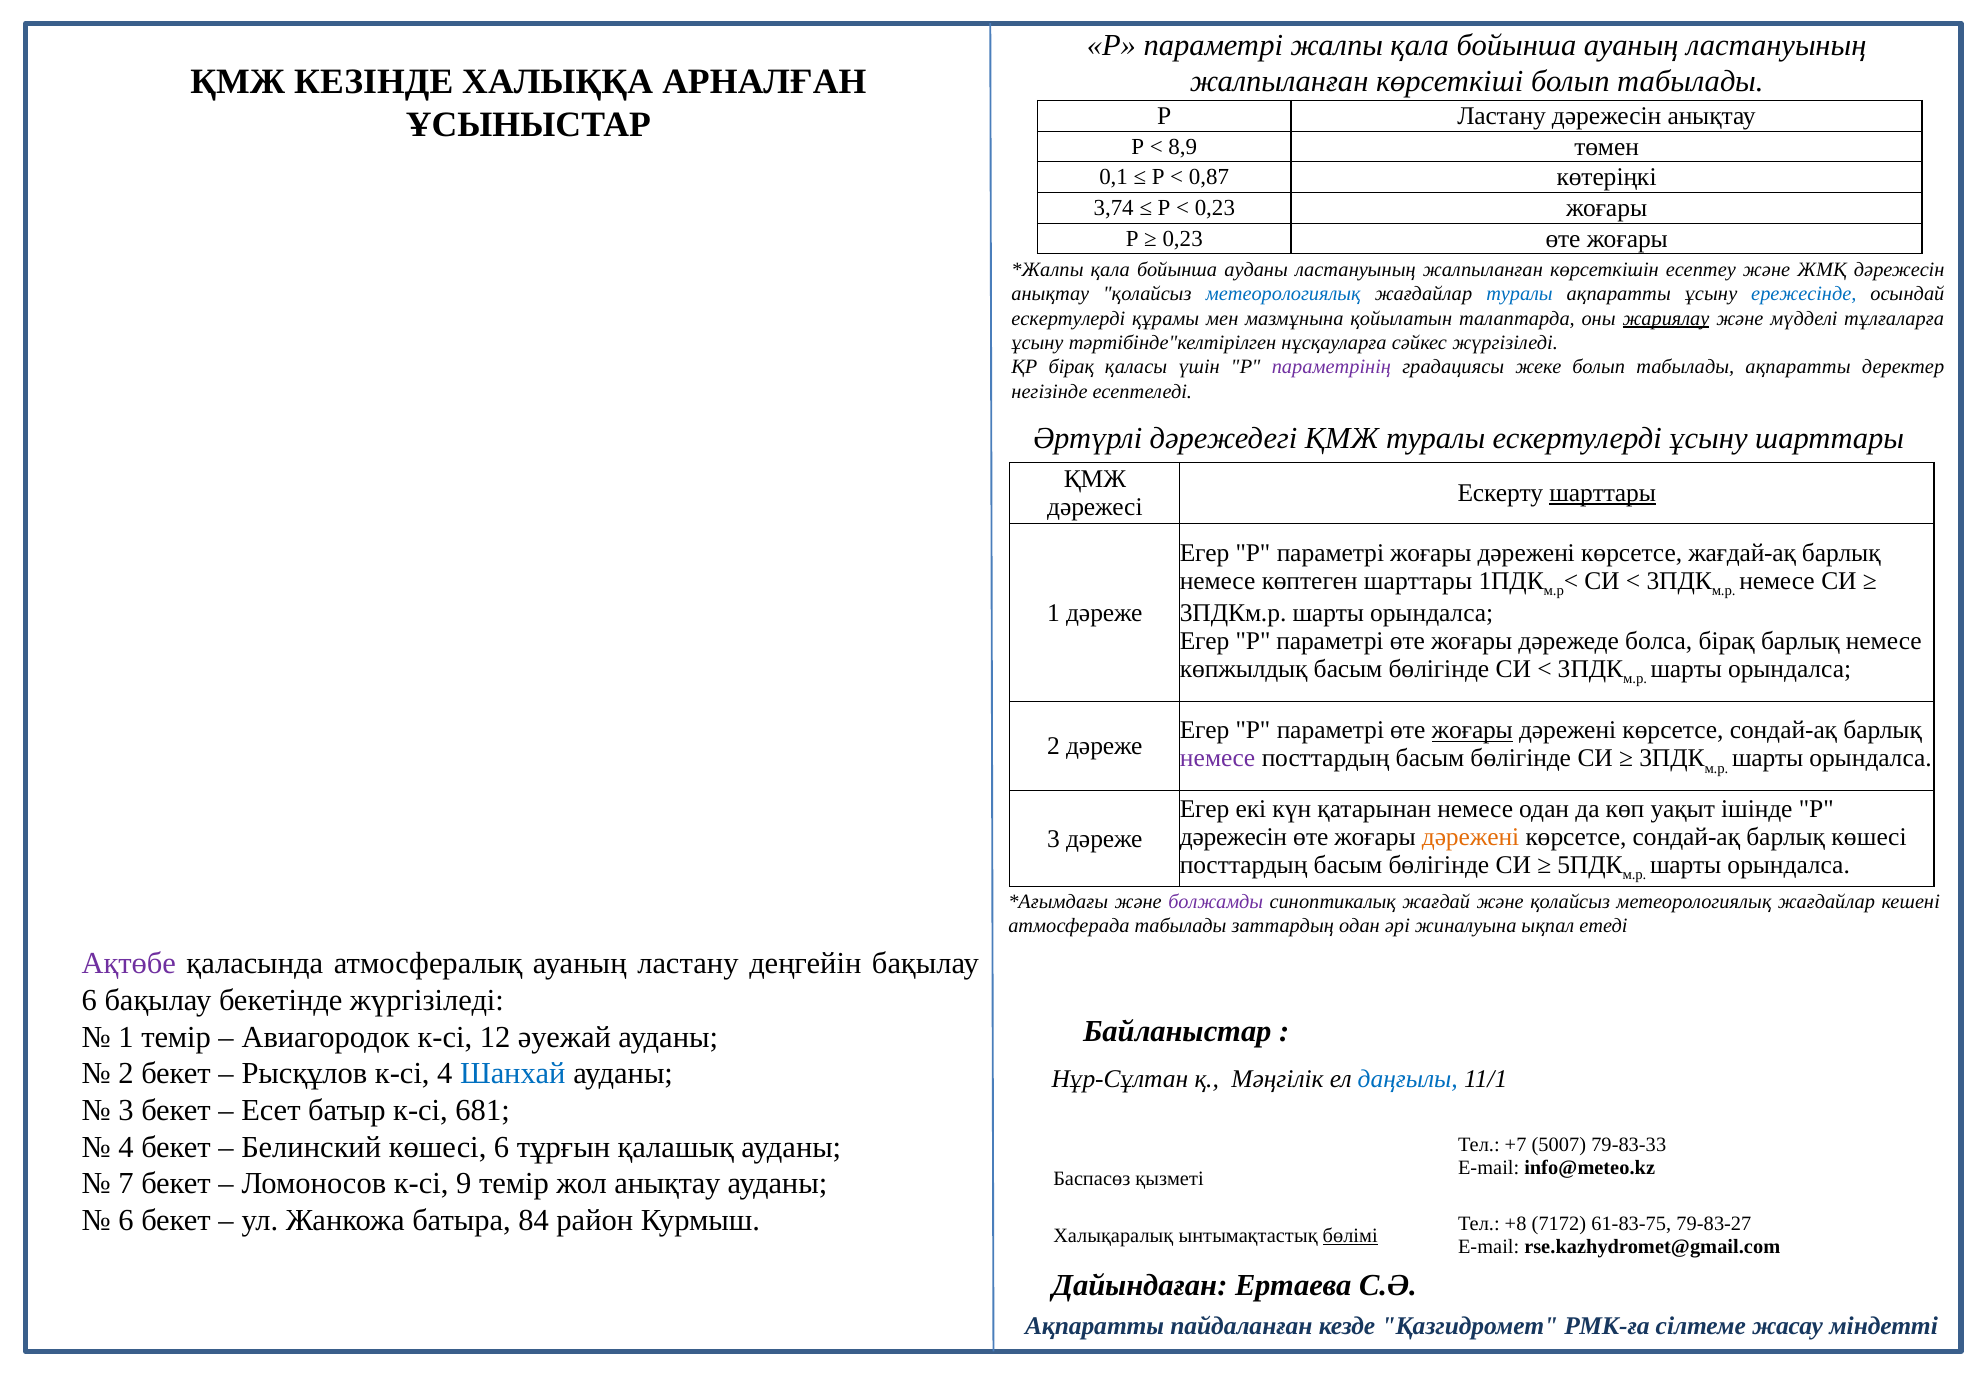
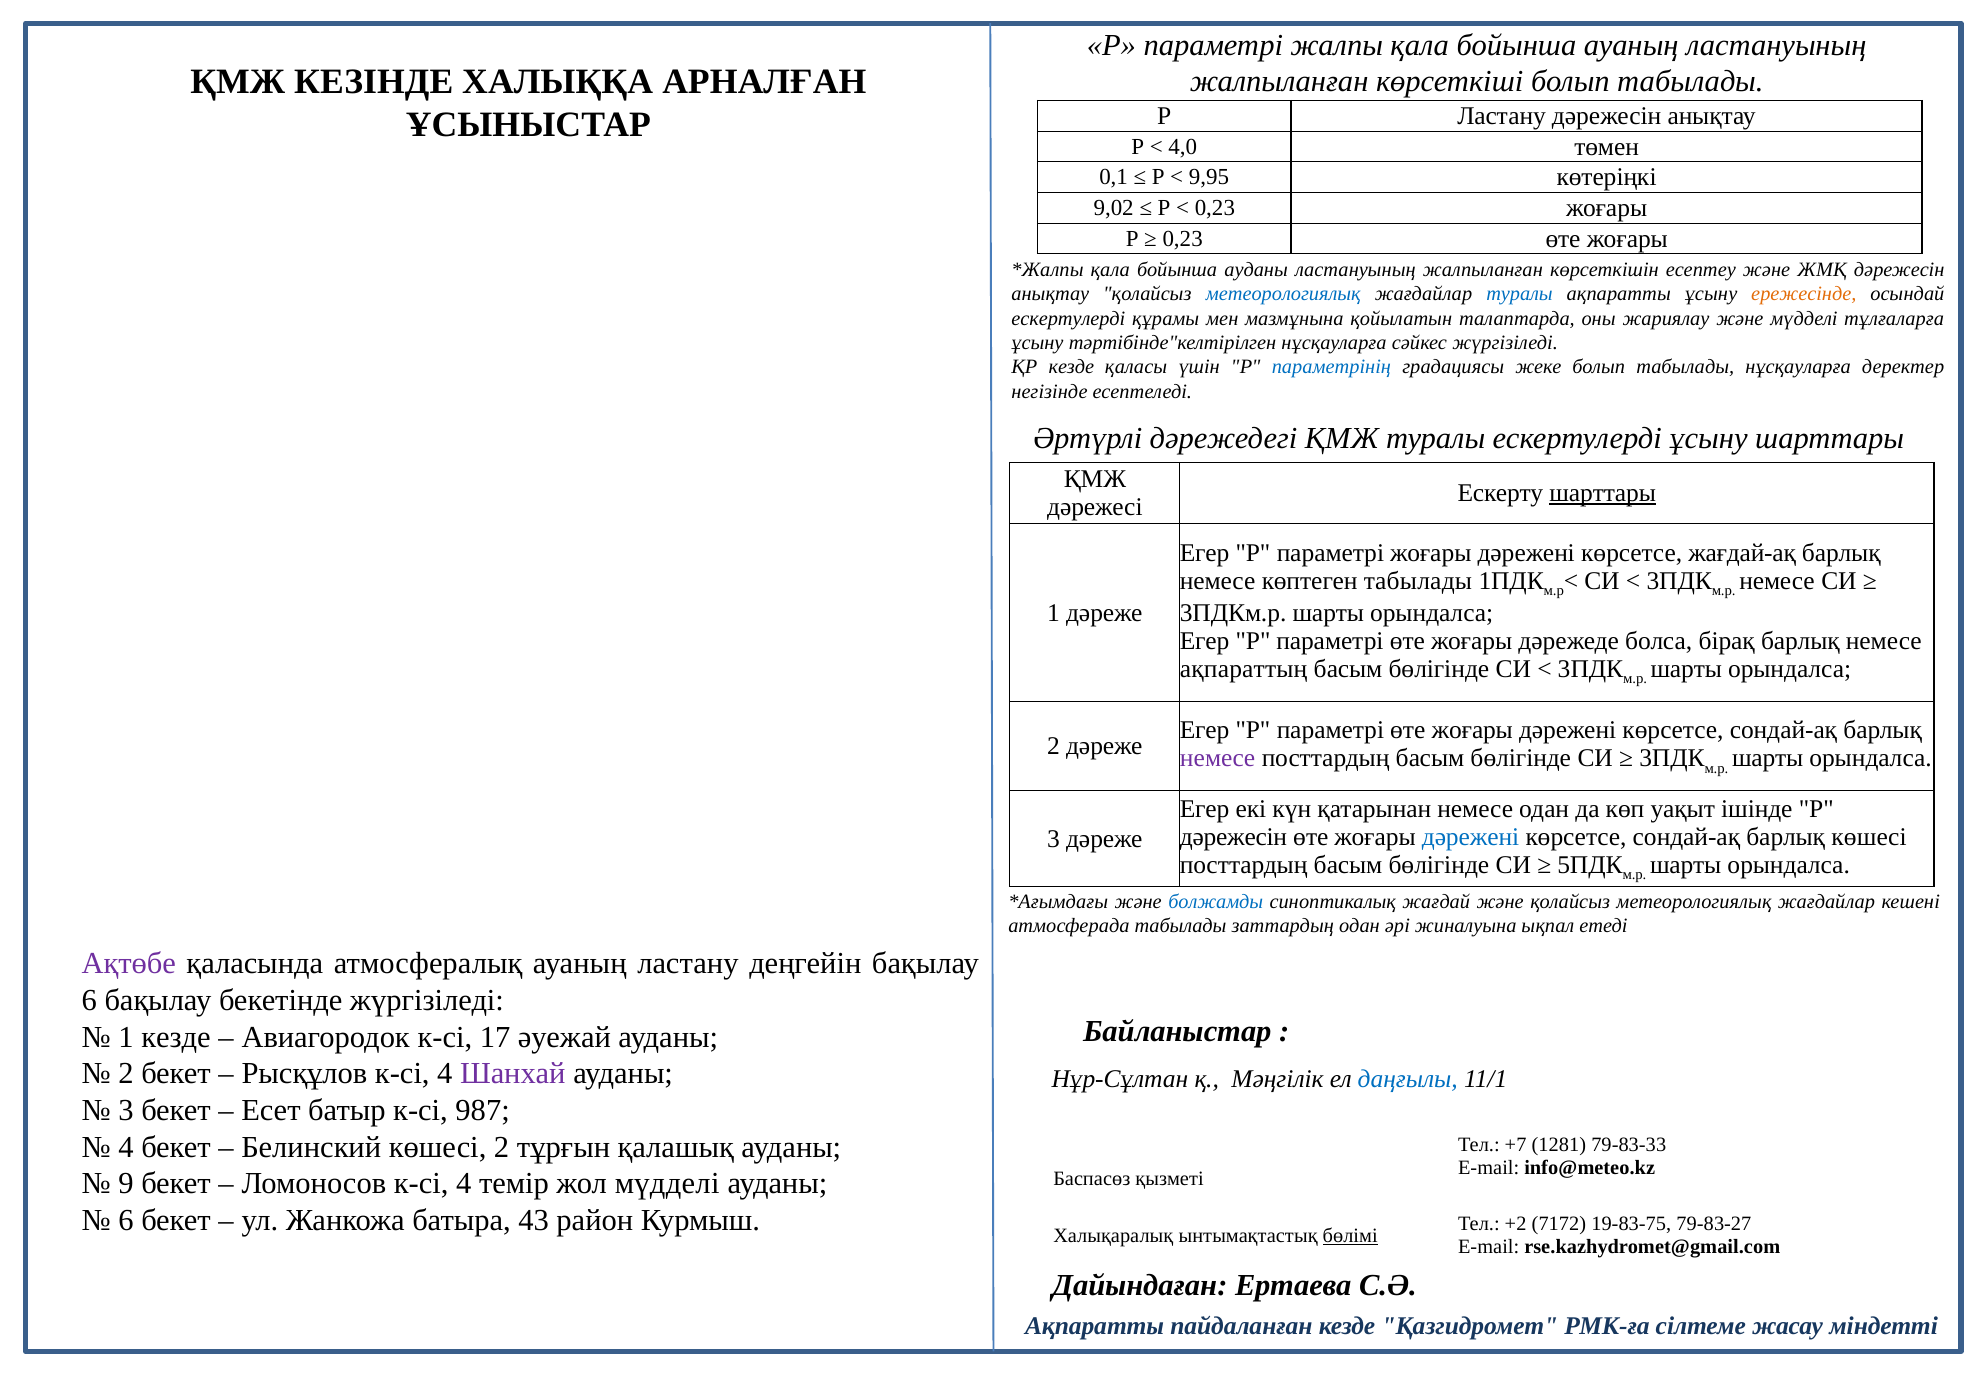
8,9: 8,9 -> 4,0
0,87: 0,87 -> 9,95
3,74: 3,74 -> 9,02
ережесінде colour: blue -> orange
жариялау underline: present -> none
ҚР бірақ: бірақ -> кезде
параметрінің colour: purple -> blue
табылады ақпаратты: ақпаратты -> нұсқауларға
көптеген шарттары: шарттары -> табылады
көпжылдық: көпжылдық -> ақпараттың
жоғары at (1472, 731) underline: present -> none
дәрежені at (1471, 837) colour: orange -> blue
болжамды colour: purple -> blue
1 темір: темір -> кезде
12: 12 -> 17
Шанхай colour: blue -> purple
681: 681 -> 987
көшесі 6: 6 -> 2
5007: 5007 -> 1281
7: 7 -> 9
Ломоносов к-сі 9: 9 -> 4
жол анықтау: анықтау -> мүдделі
84: 84 -> 43
+8: +8 -> +2
61-83-75: 61-83-75 -> 19-83-75
